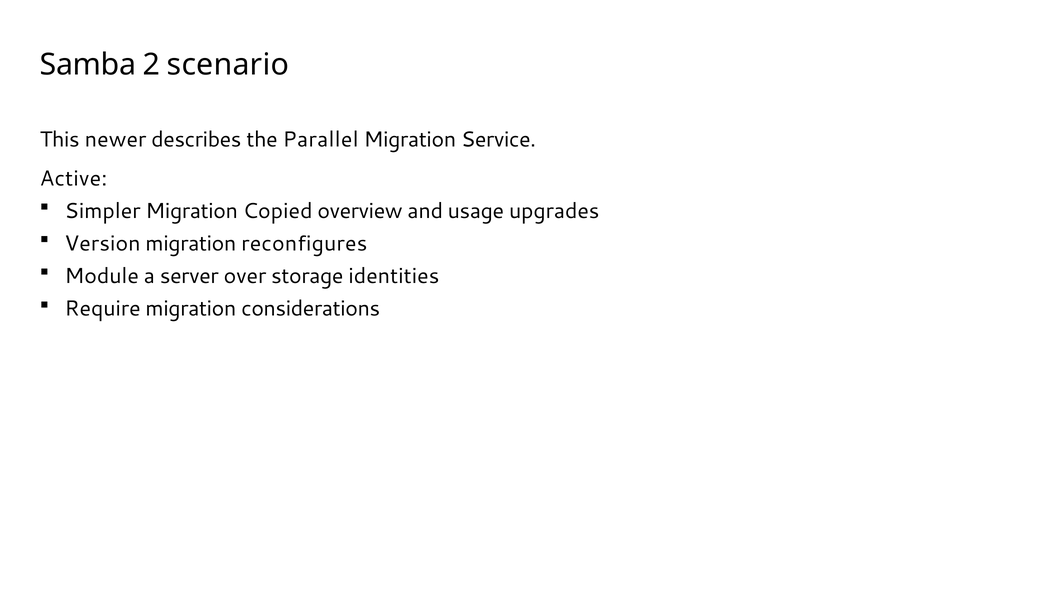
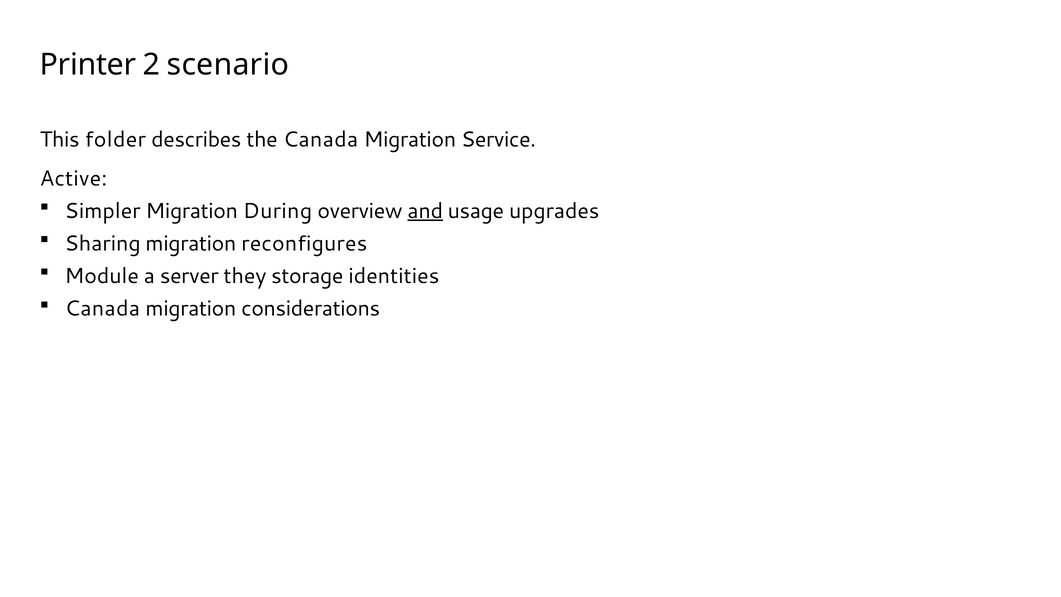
Samba: Samba -> Printer
newer: newer -> folder
the Parallel: Parallel -> Canada
Copied: Copied -> During
and underline: none -> present
Version: Version -> Sharing
over: over -> they
Require at (103, 309): Require -> Canada
